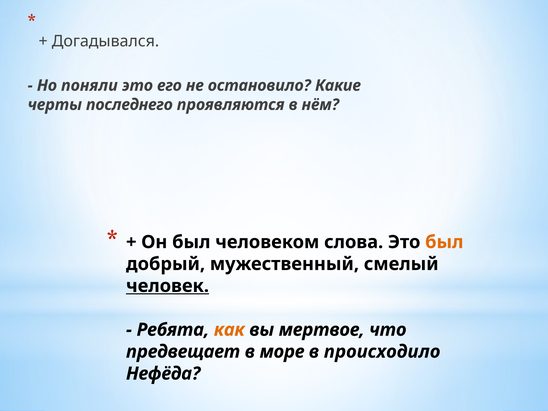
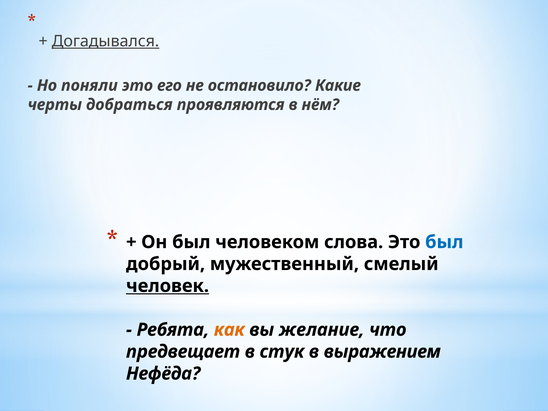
Догадывался underline: none -> present
последнего: последнего -> добраться
был at (444, 242) colour: orange -> blue
мертвое: мертвое -> желание
море: море -> стук
происходило: происходило -> выражением
